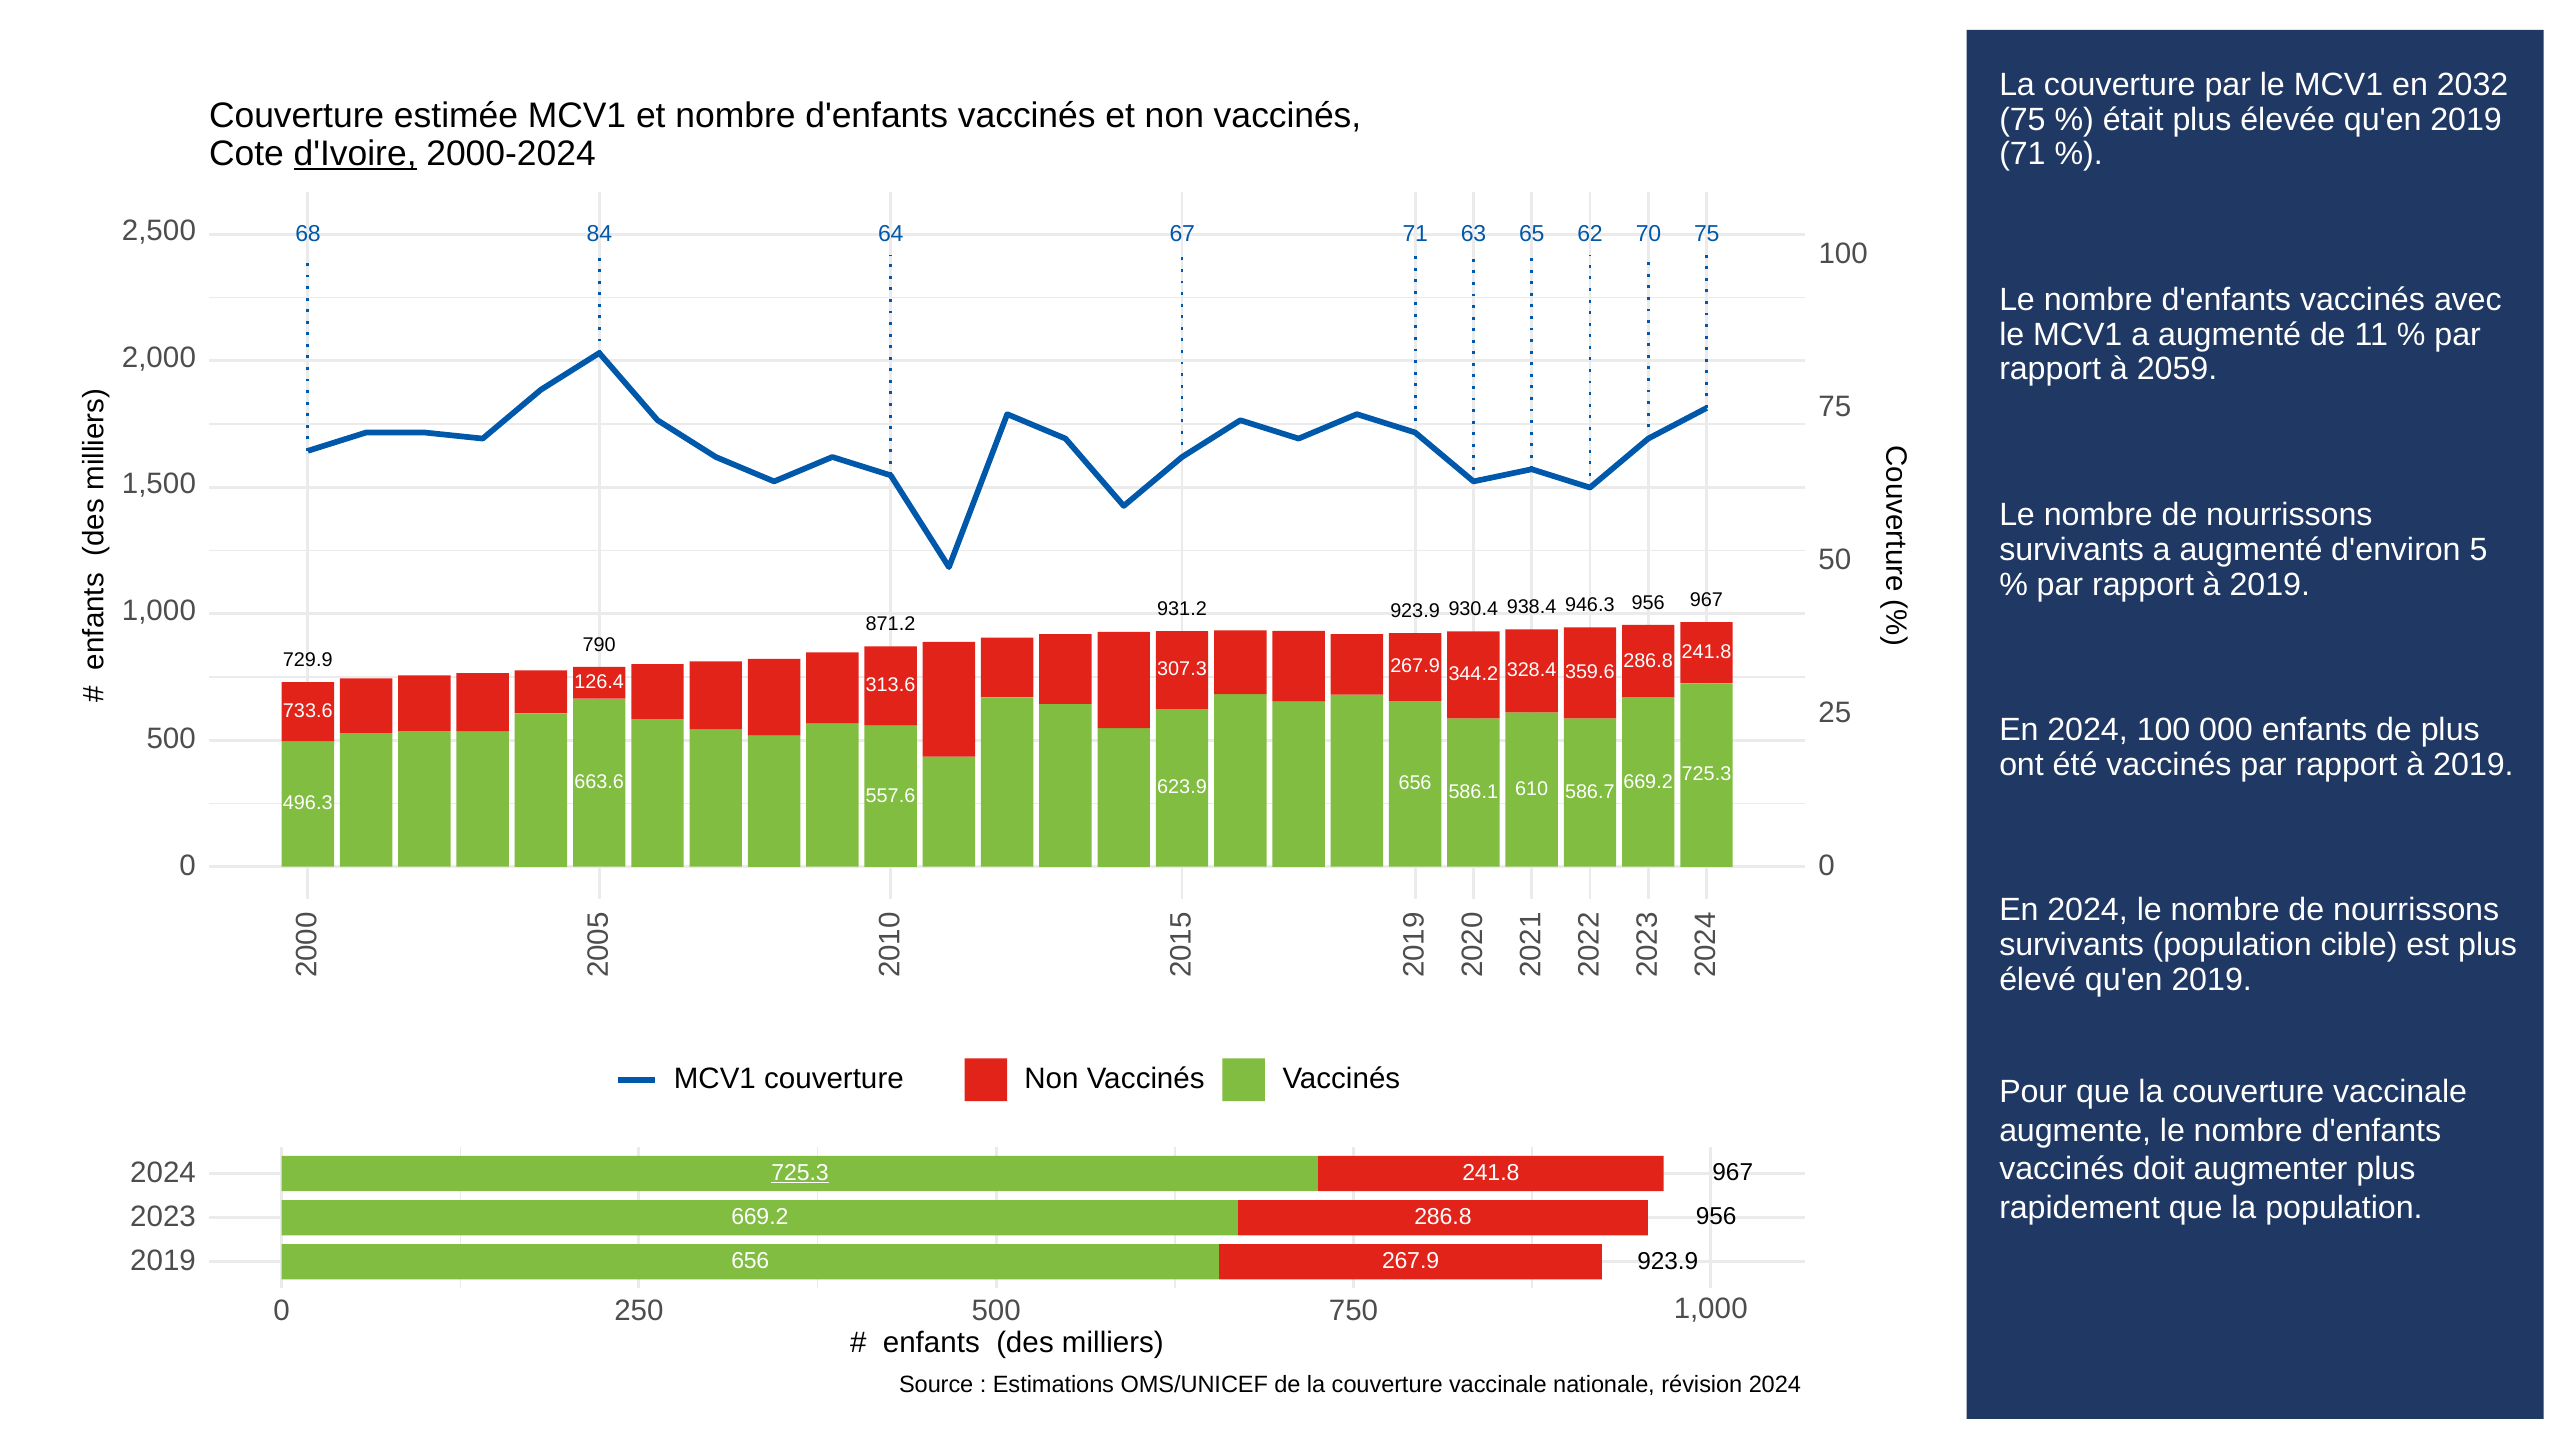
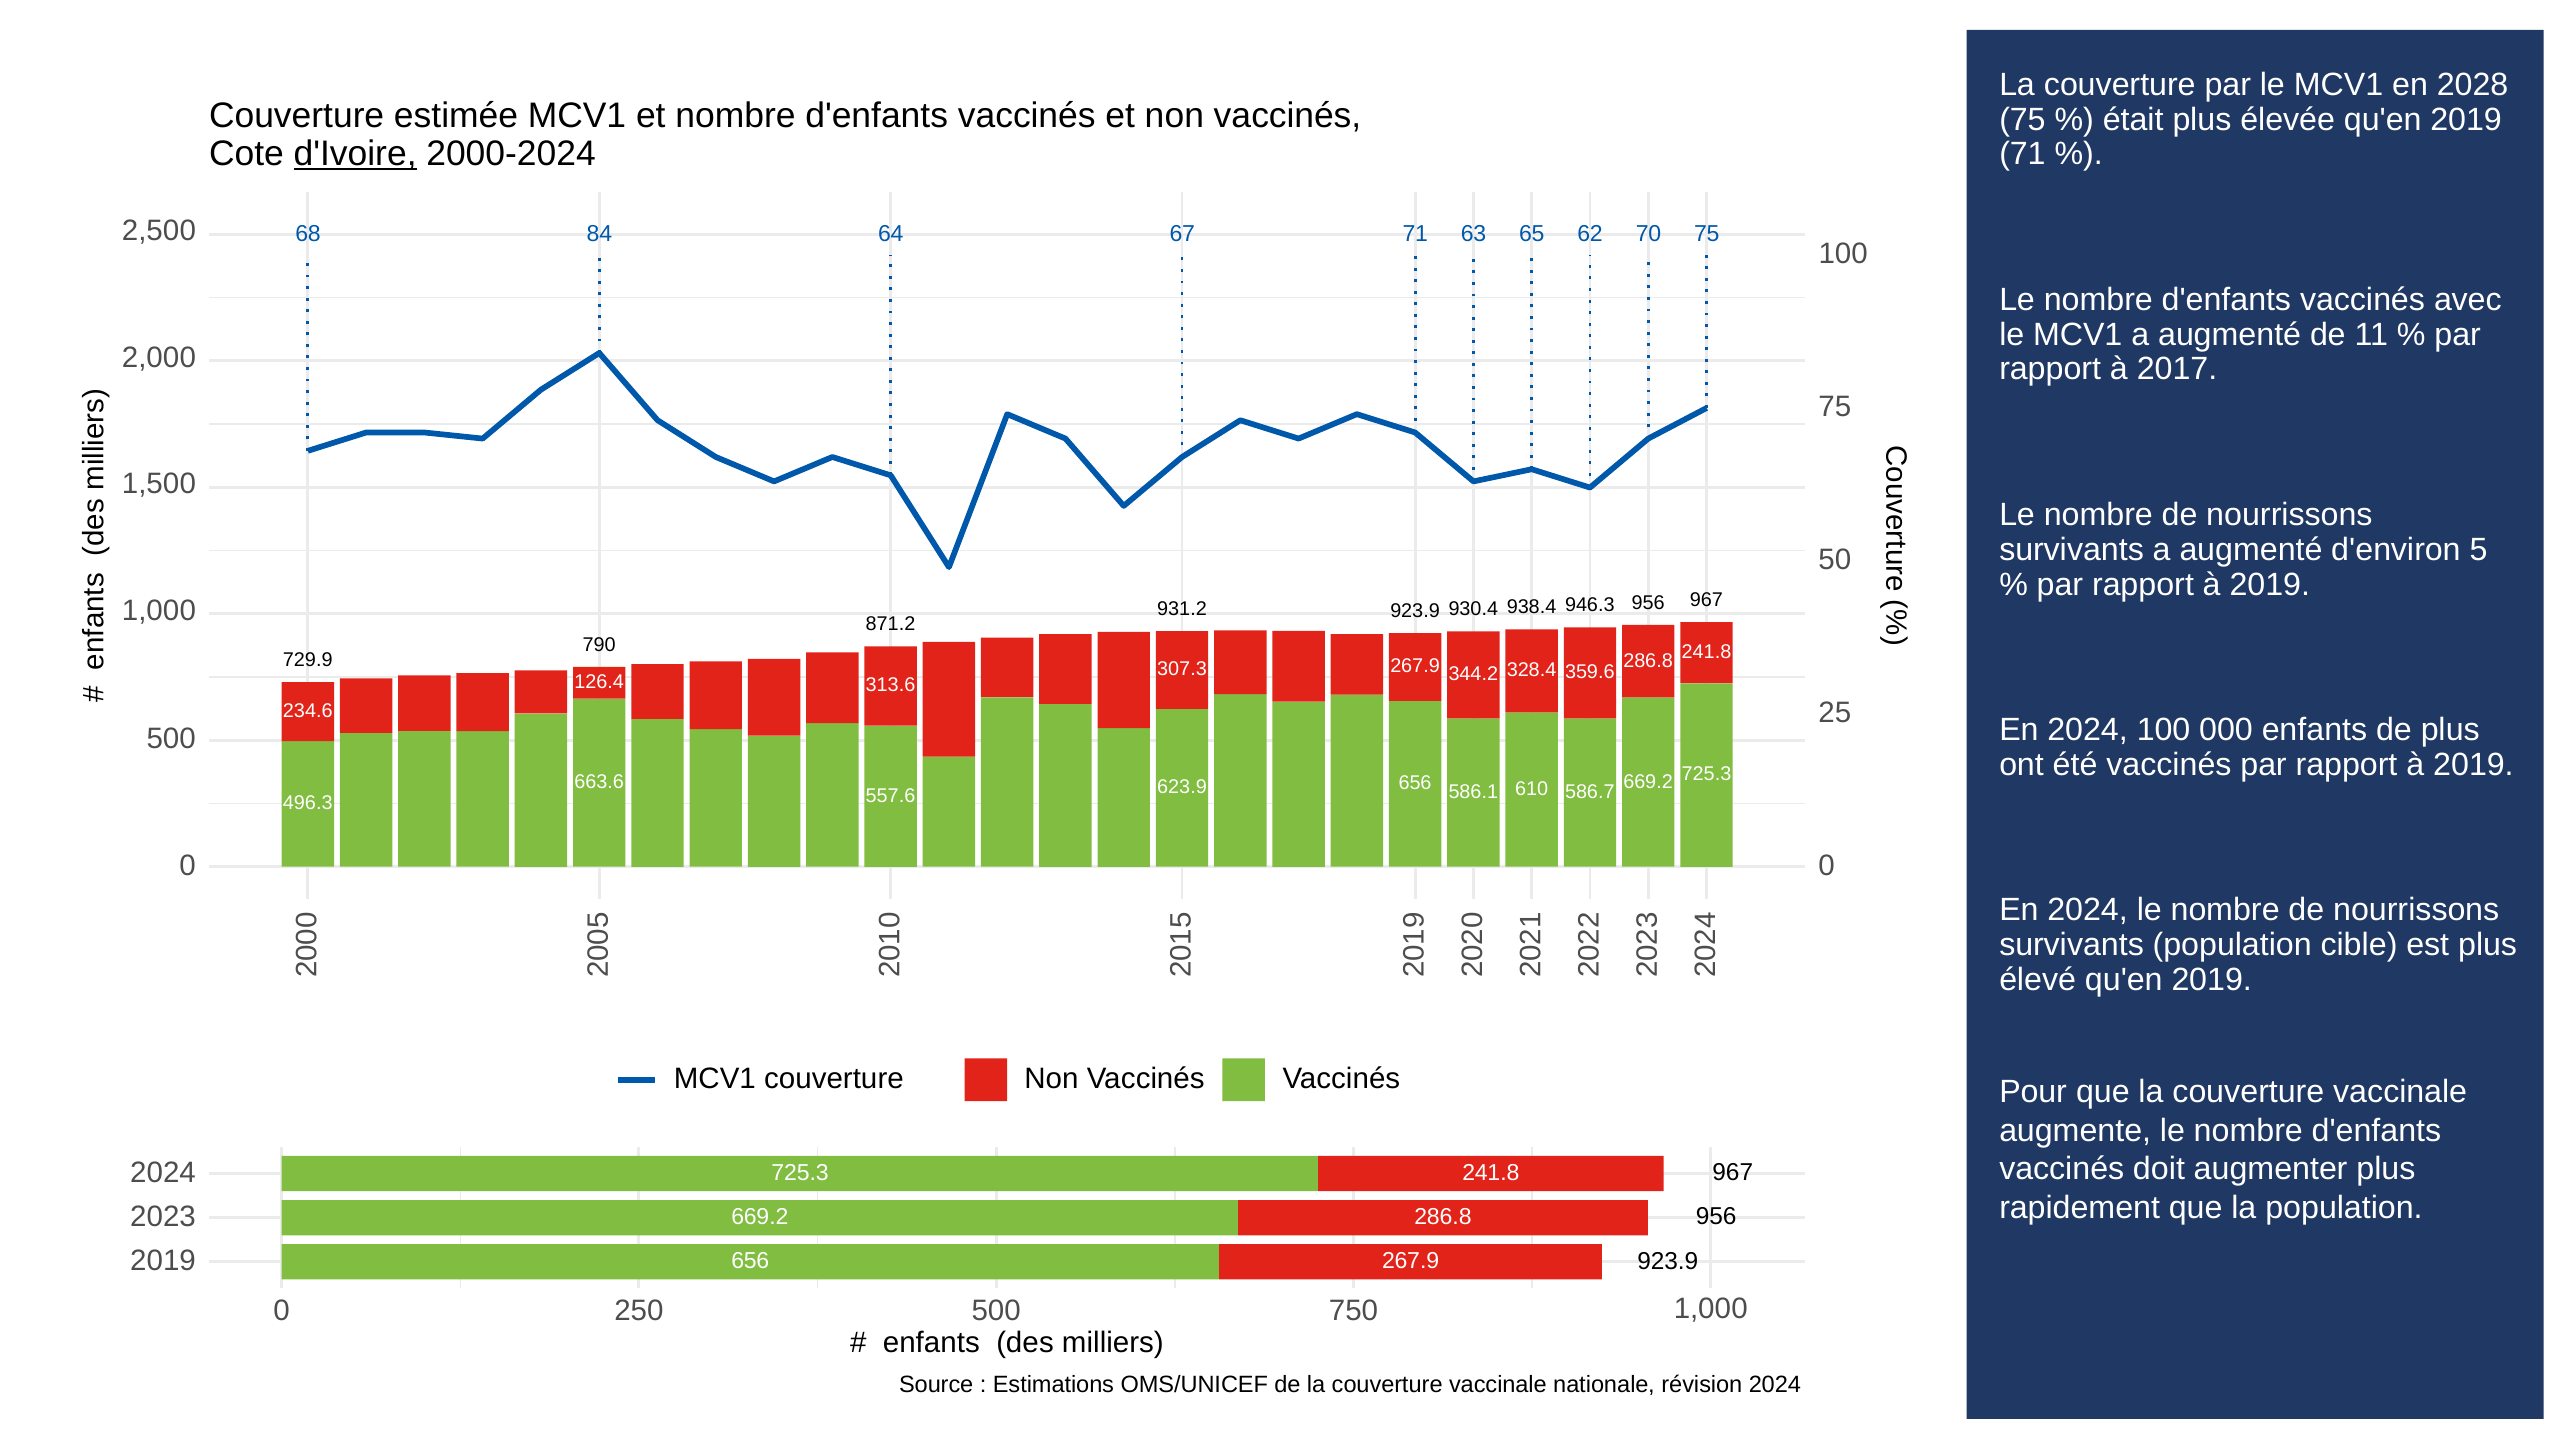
2032: 2032 -> 2028
2059: 2059 -> 2017
733.6: 733.6 -> 234.6
725.3 at (800, 1173) underline: present -> none
